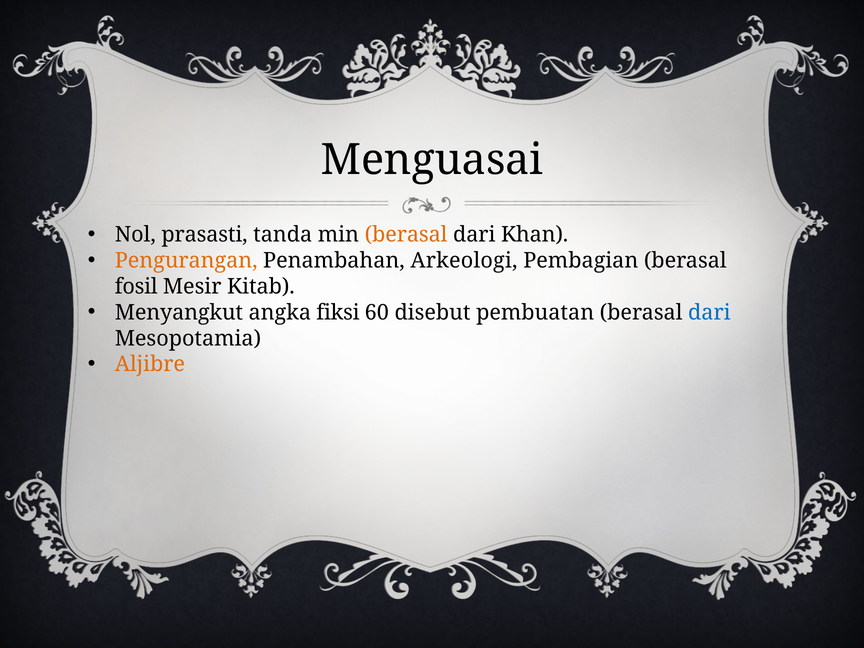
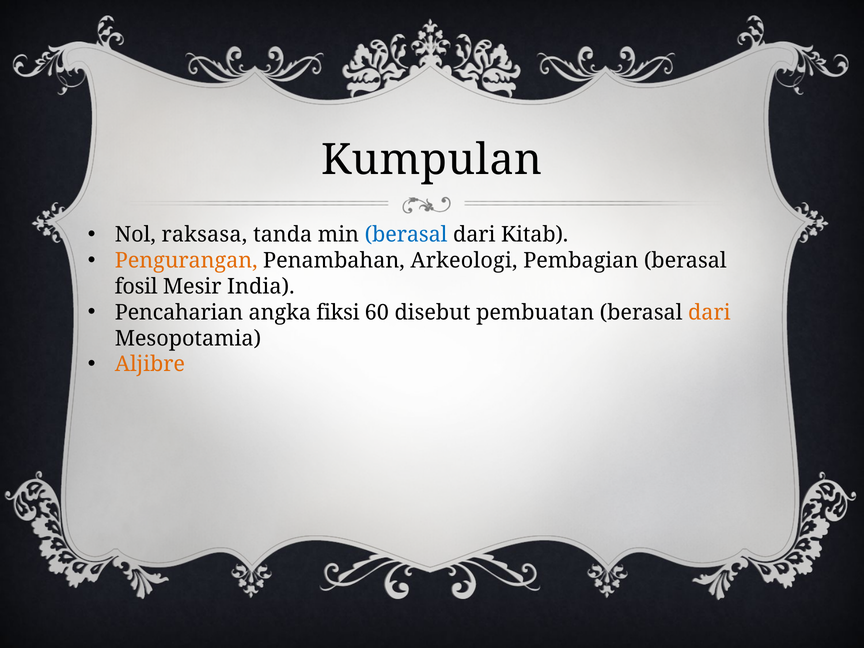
Menguasai: Menguasai -> Kumpulan
prasasti: prasasti -> raksasa
berasal at (406, 235) colour: orange -> blue
Khan: Khan -> Kitab
Kitab: Kitab -> India
Menyangkut: Menyangkut -> Pencaharian
dari at (709, 313) colour: blue -> orange
